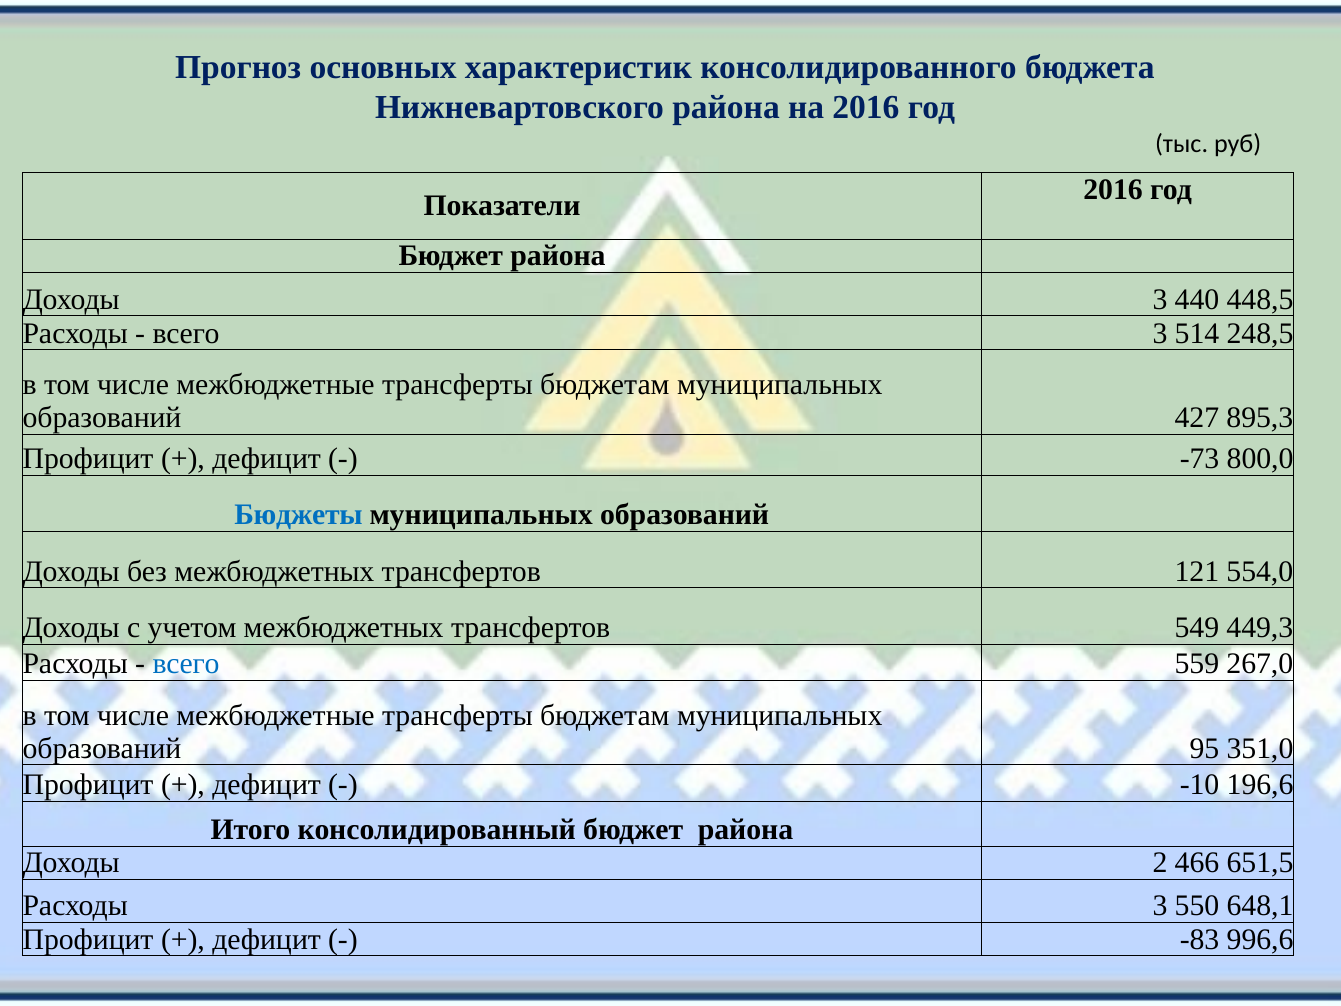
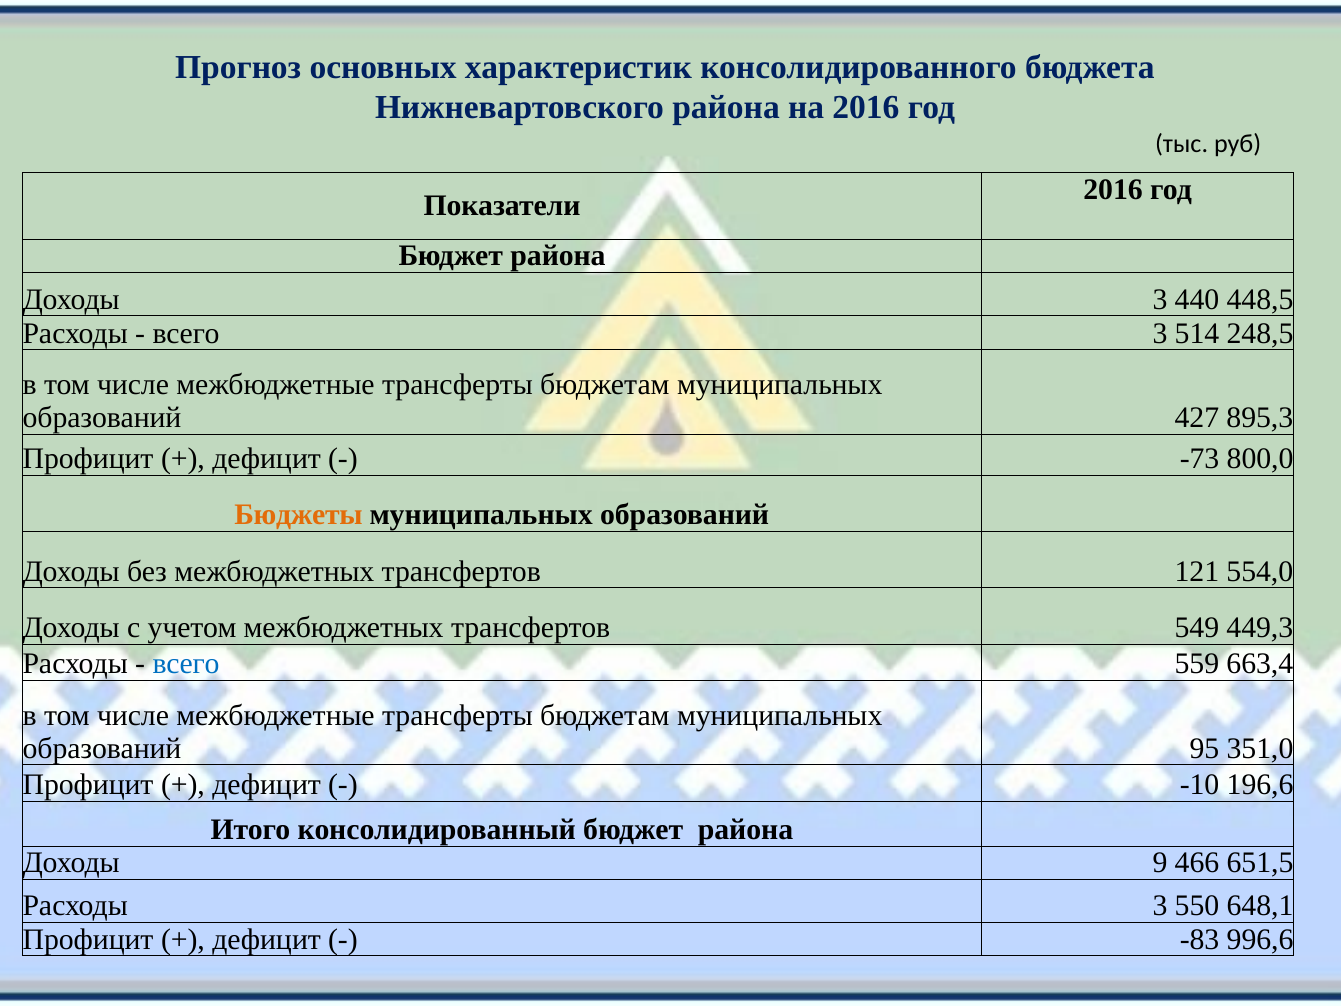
Бюджеты colour: blue -> orange
267,0: 267,0 -> 663,4
2: 2 -> 9
